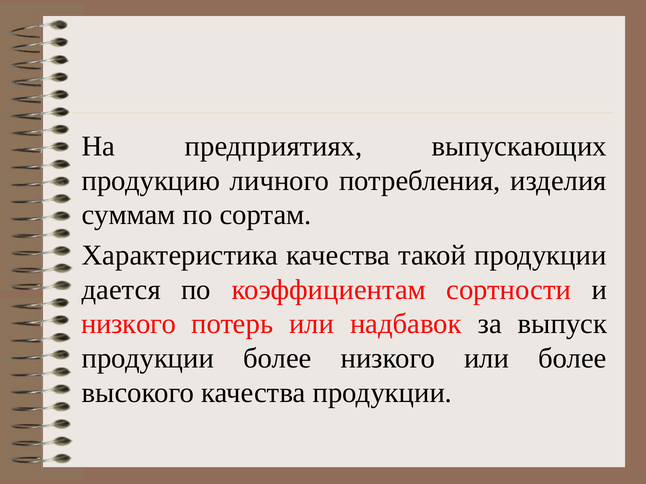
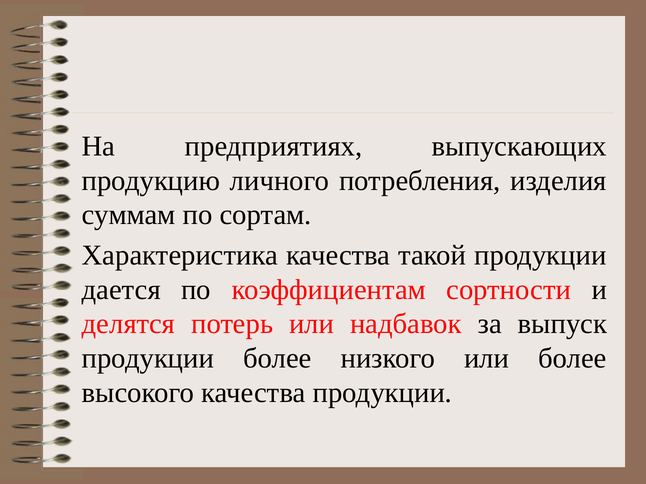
низкого at (129, 324): низкого -> делятся
